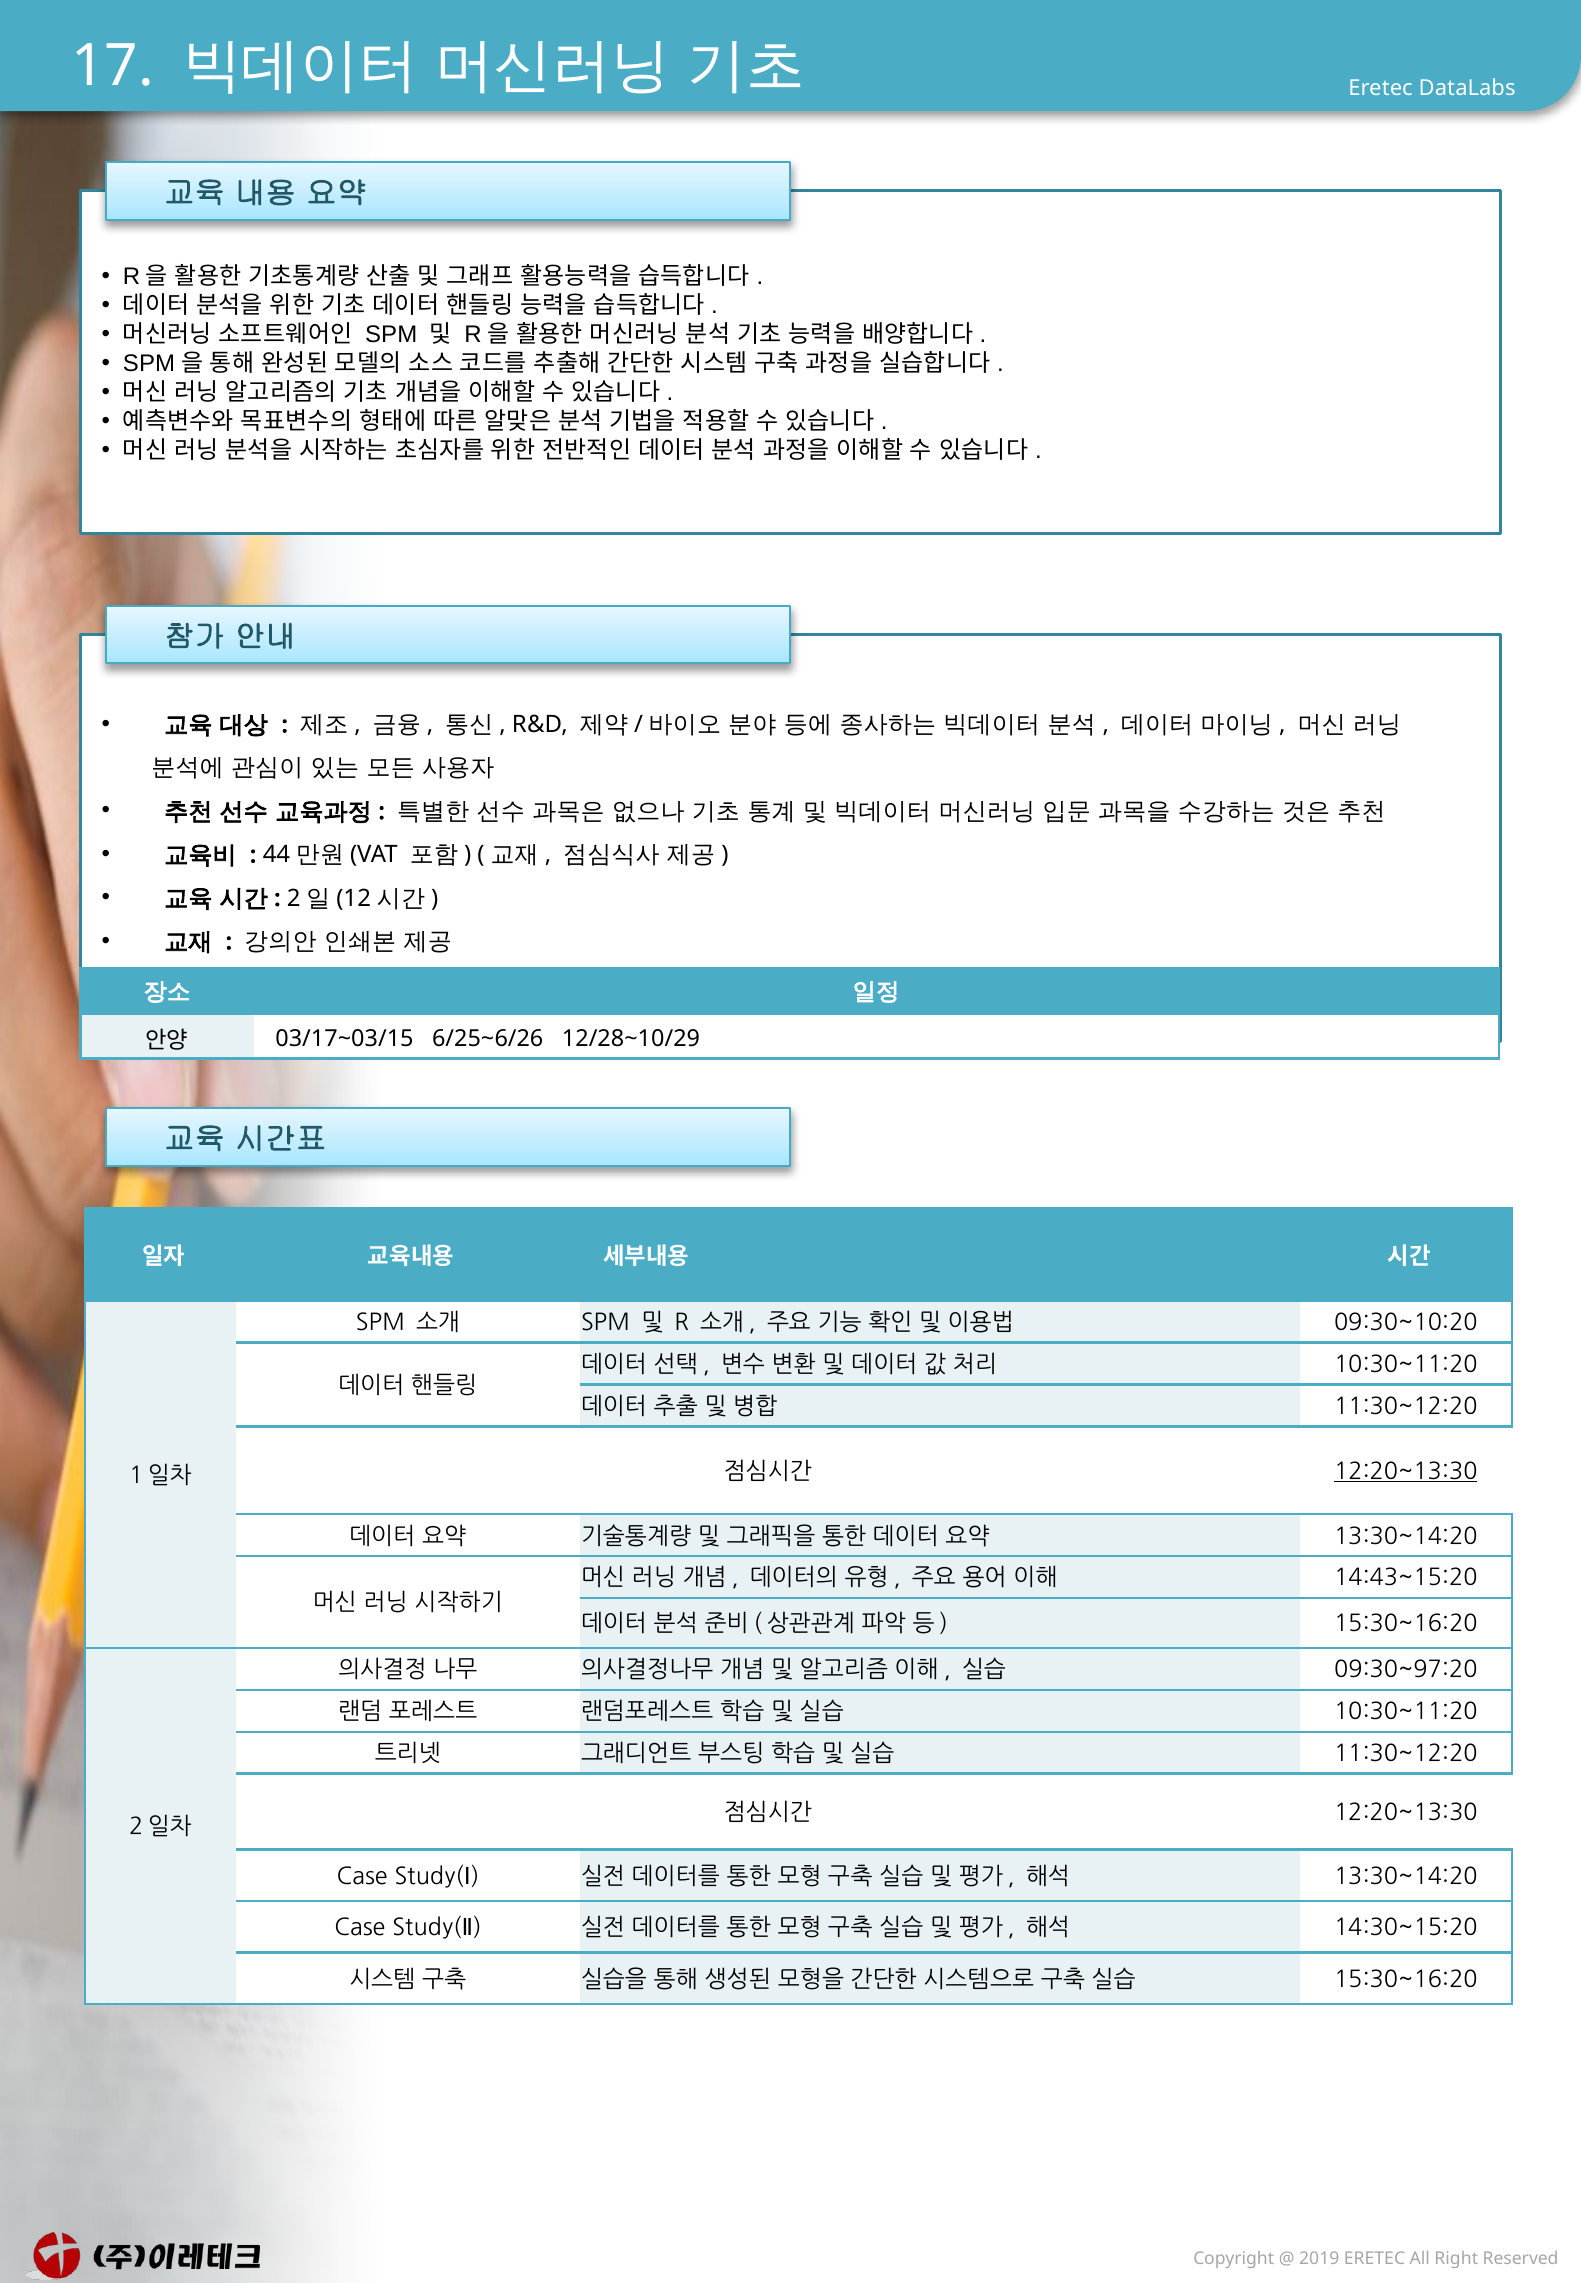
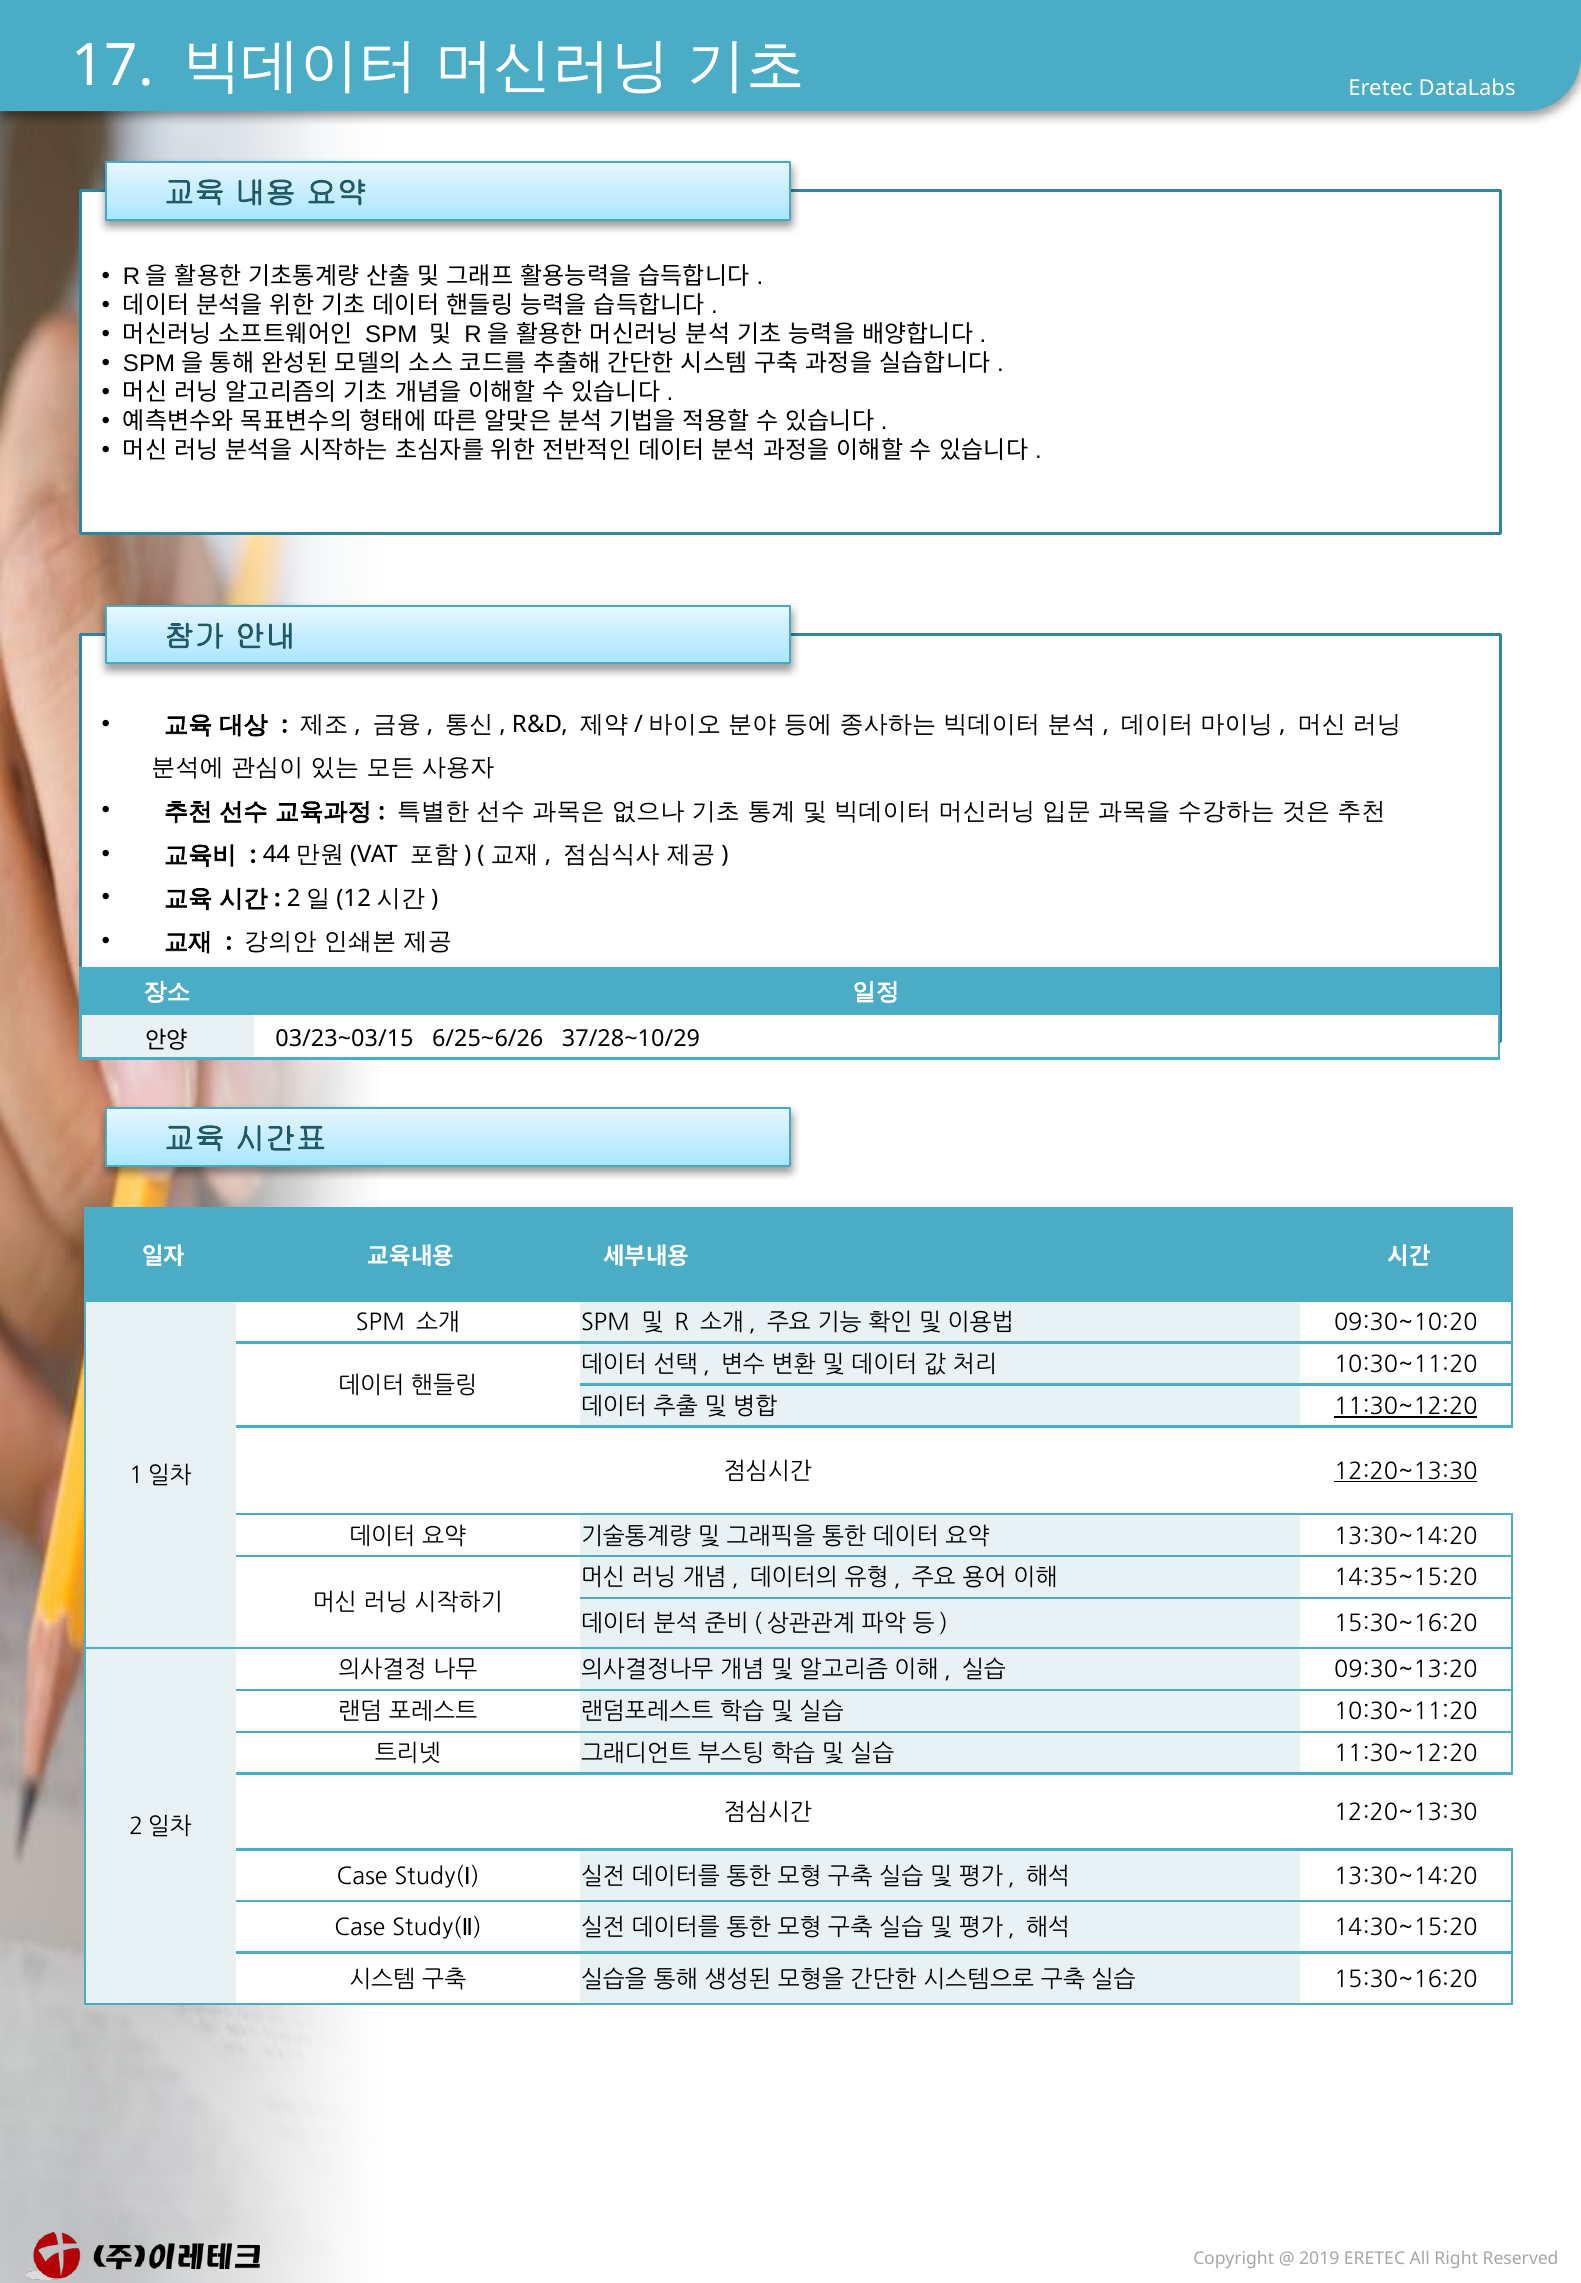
03/17~03/15: 03/17~03/15 -> 03/23~03/15
12/28~10/29: 12/28~10/29 -> 37/28~10/29
11:30~12:20 at (1406, 1407) underline: none -> present
14:43~15:20: 14:43~15:20 -> 14:35~15:20
09:30~97:20: 09:30~97:20 -> 09:30~13:20
